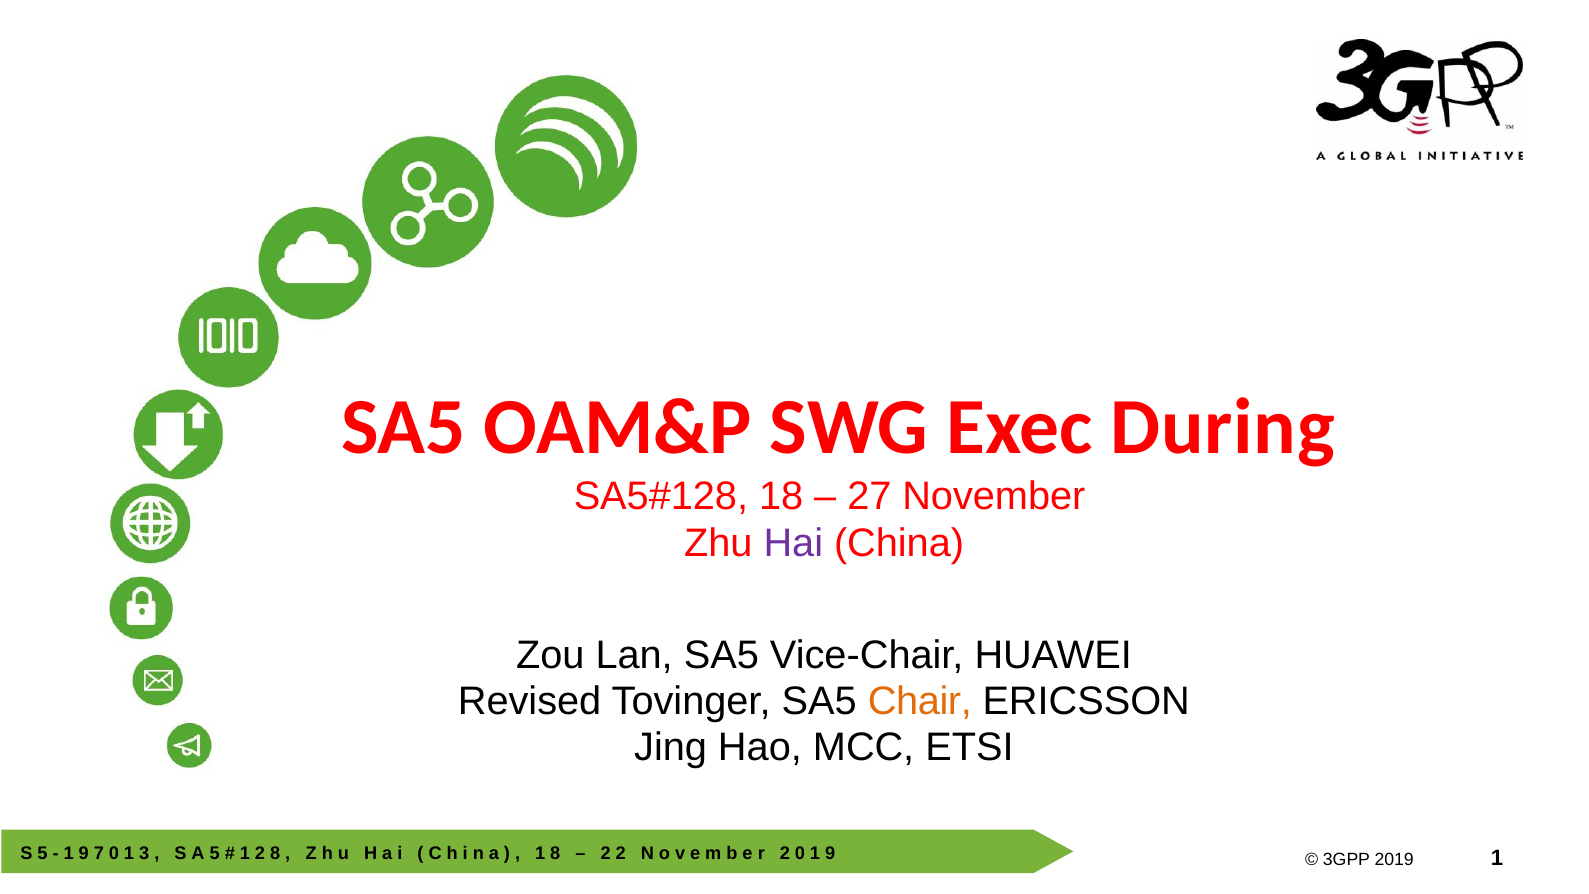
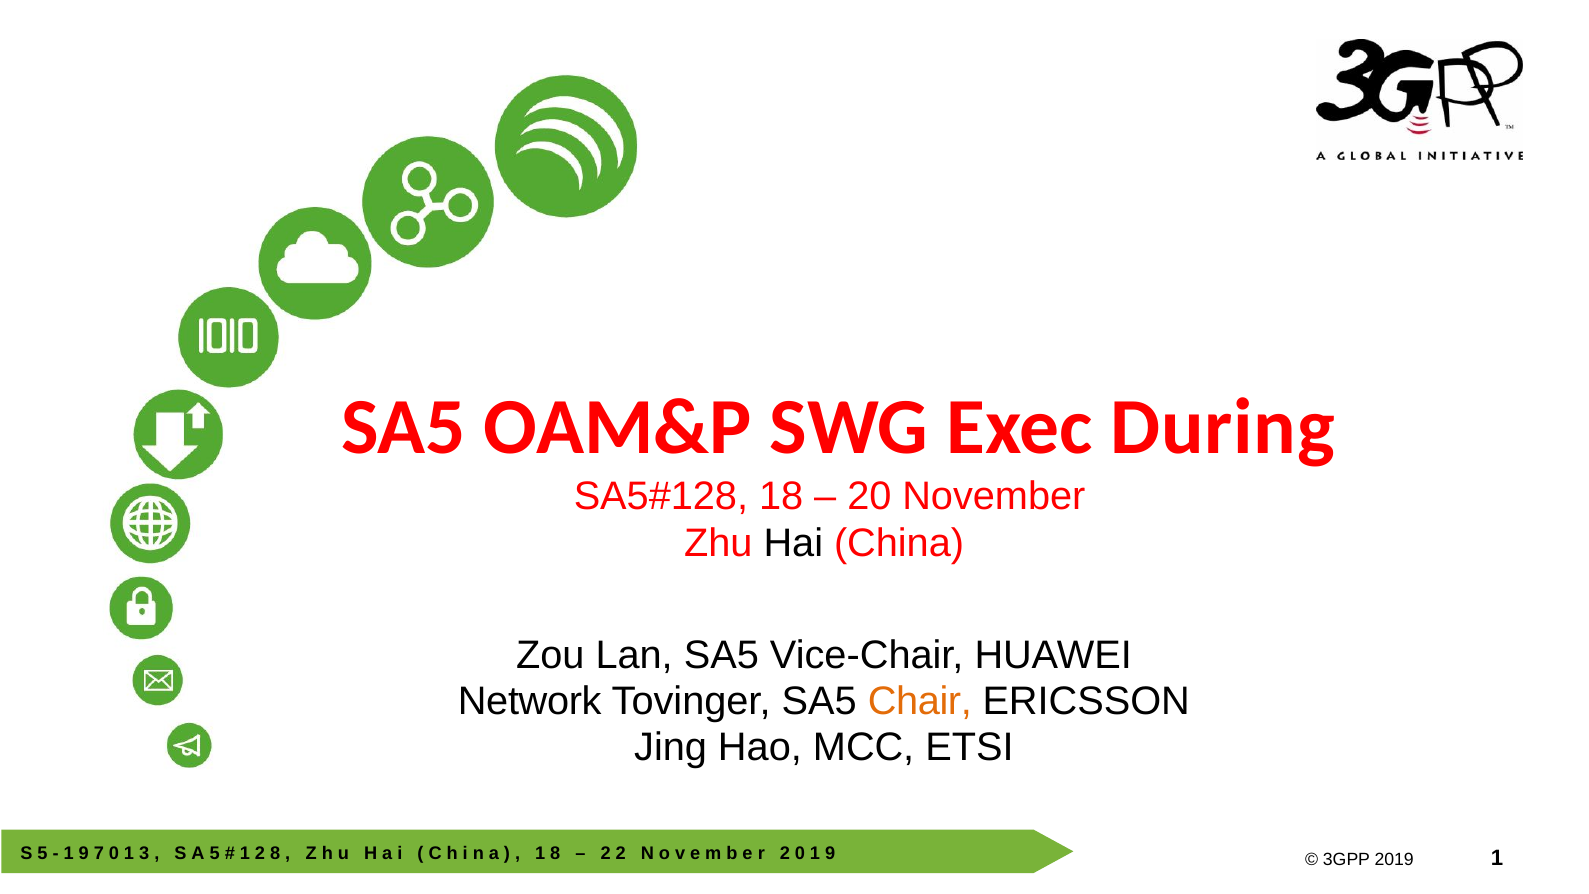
27: 27 -> 20
Hai colour: purple -> black
Revised: Revised -> Network
